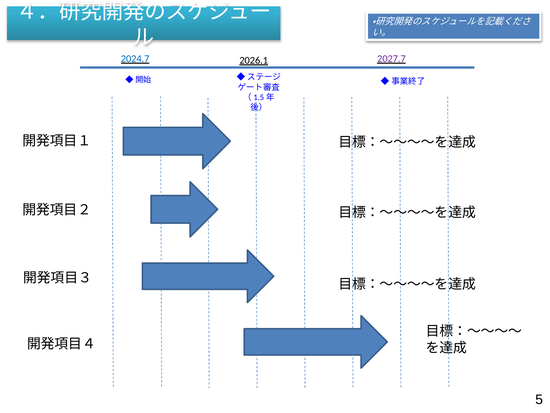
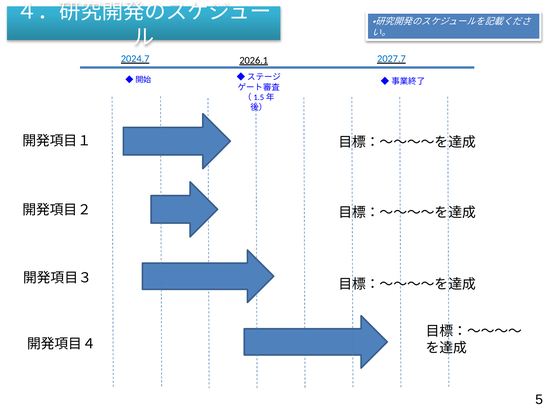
2027.7 colour: purple -> blue
